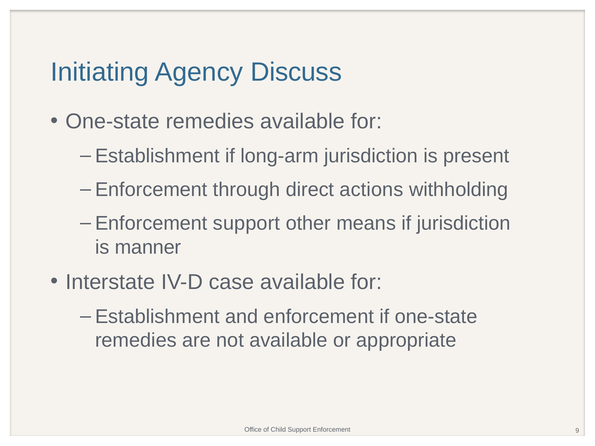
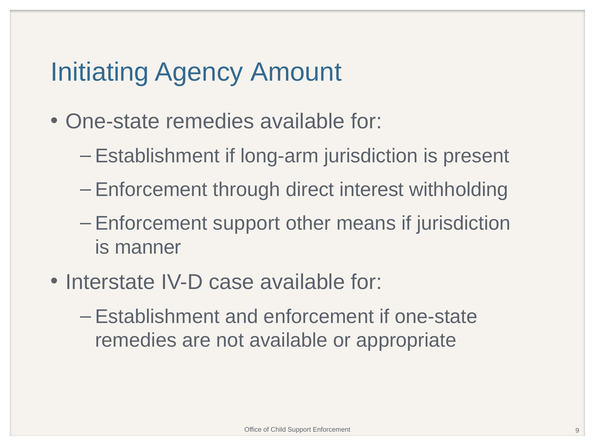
Discuss: Discuss -> Amount
actions: actions -> interest
